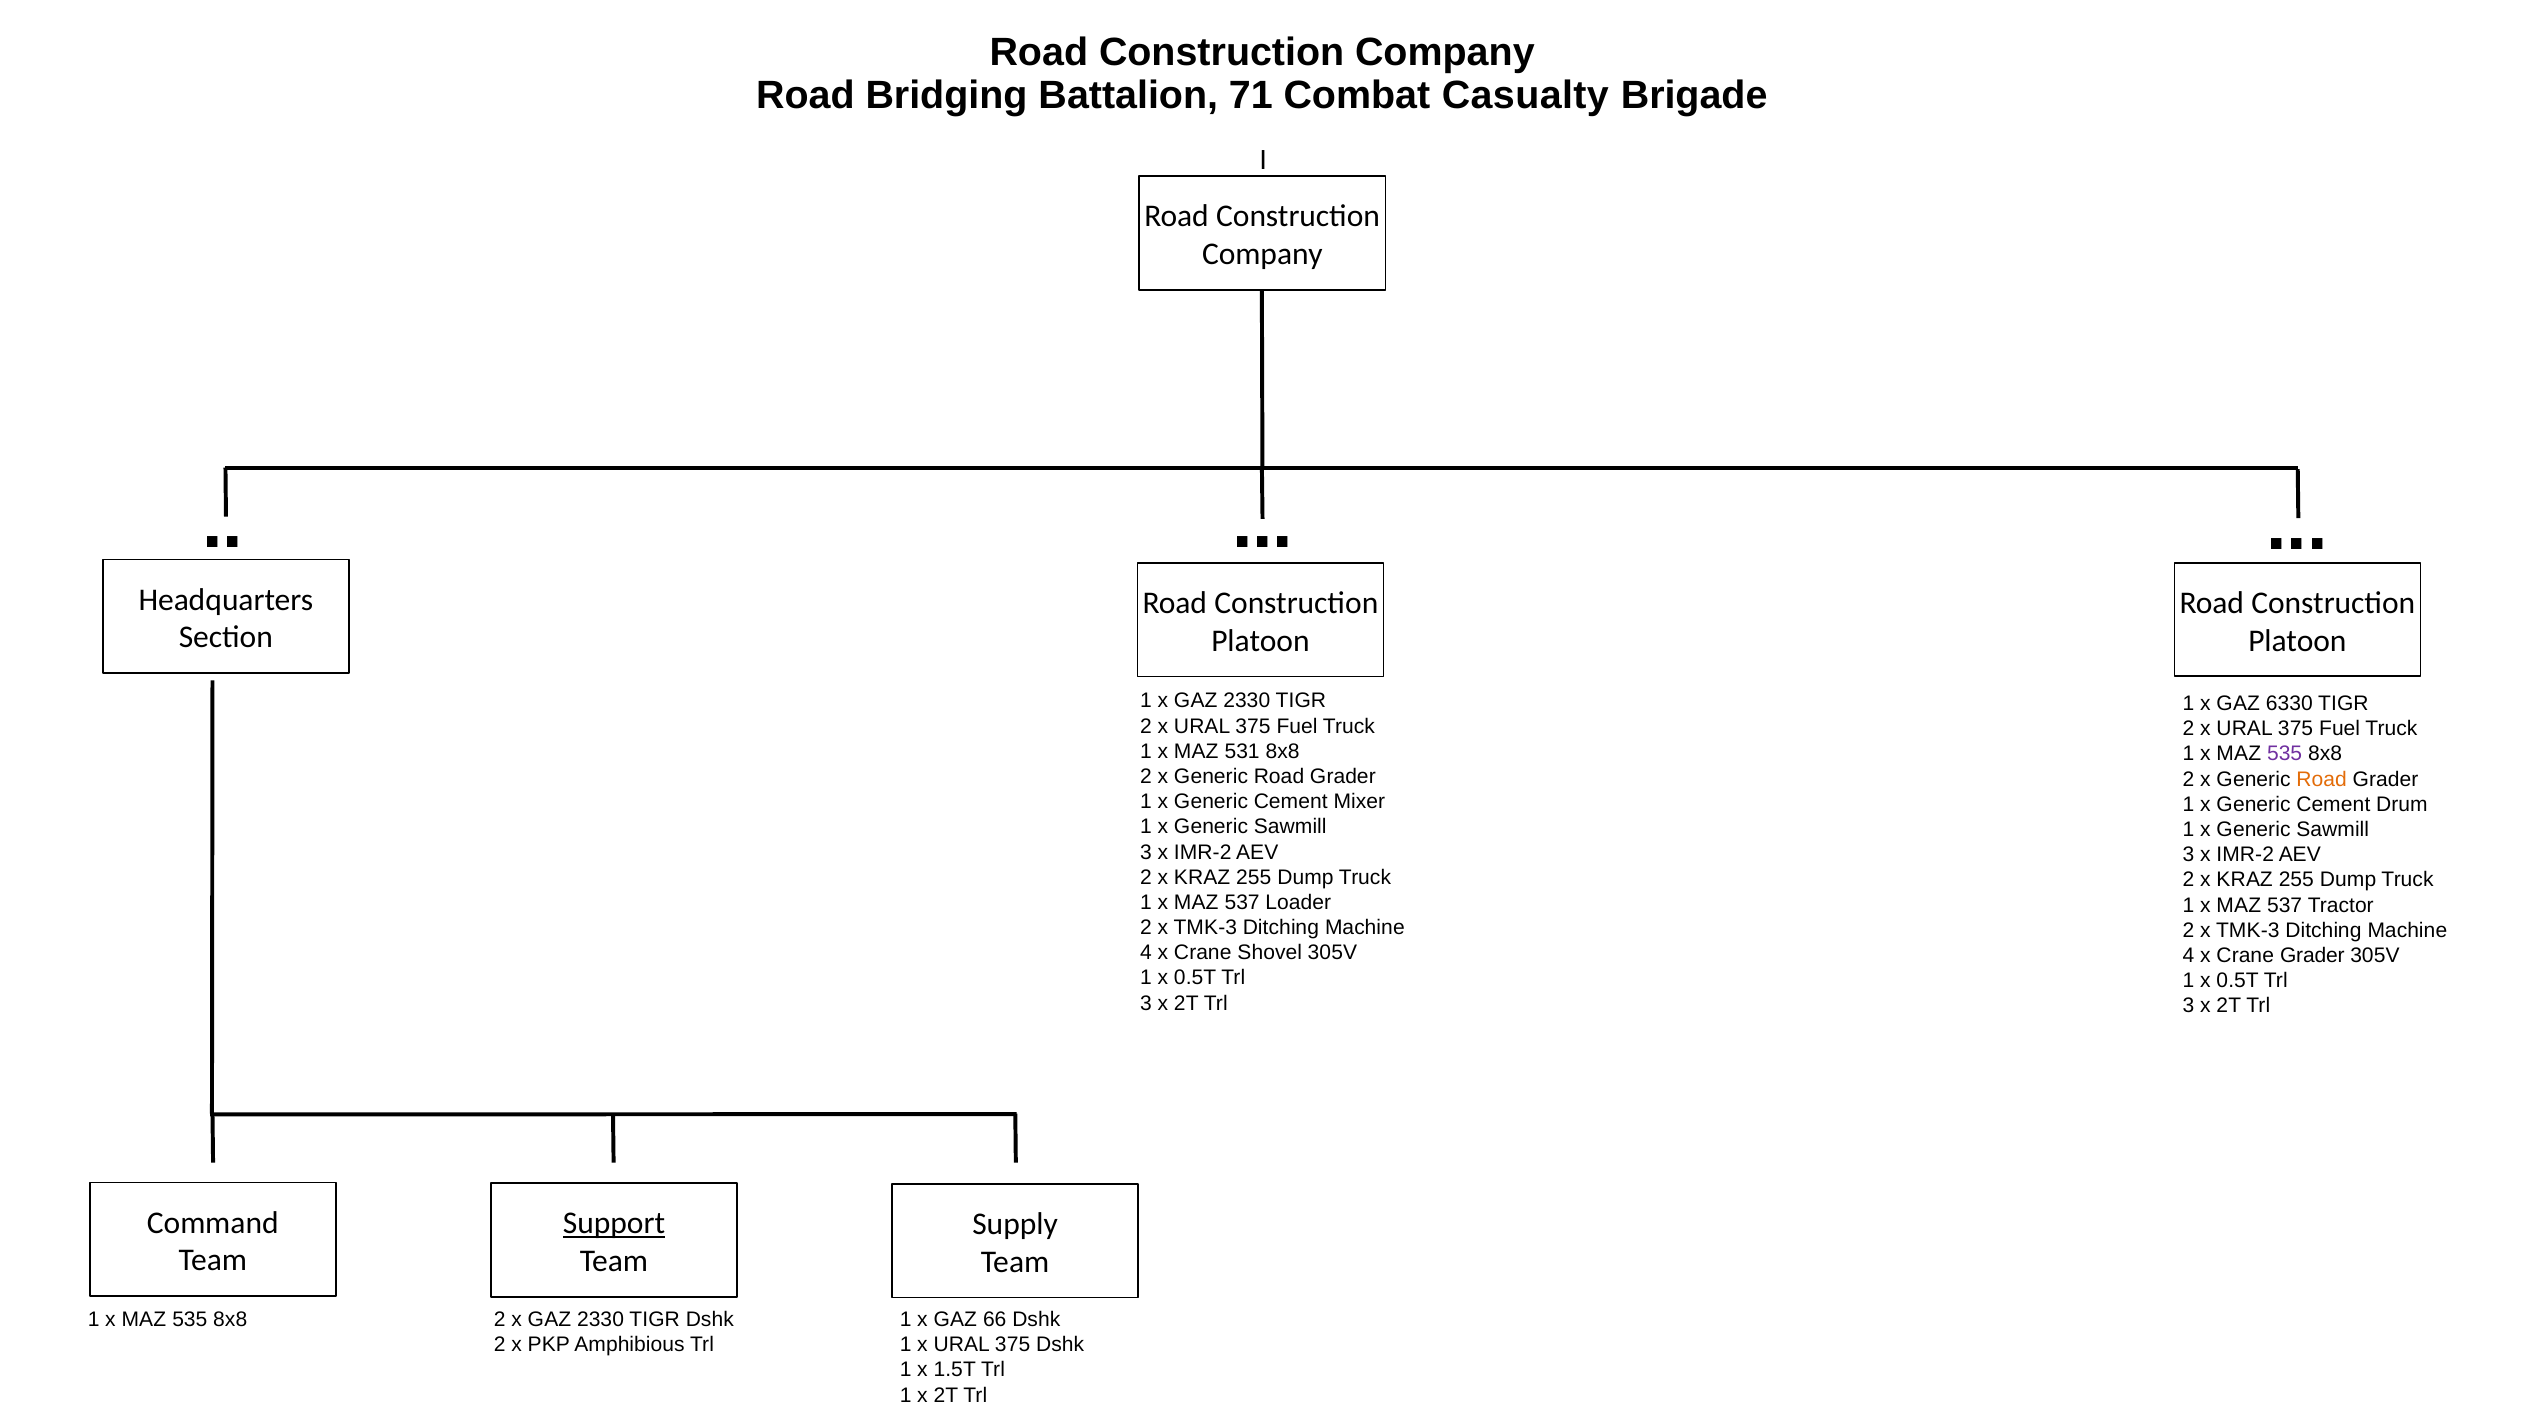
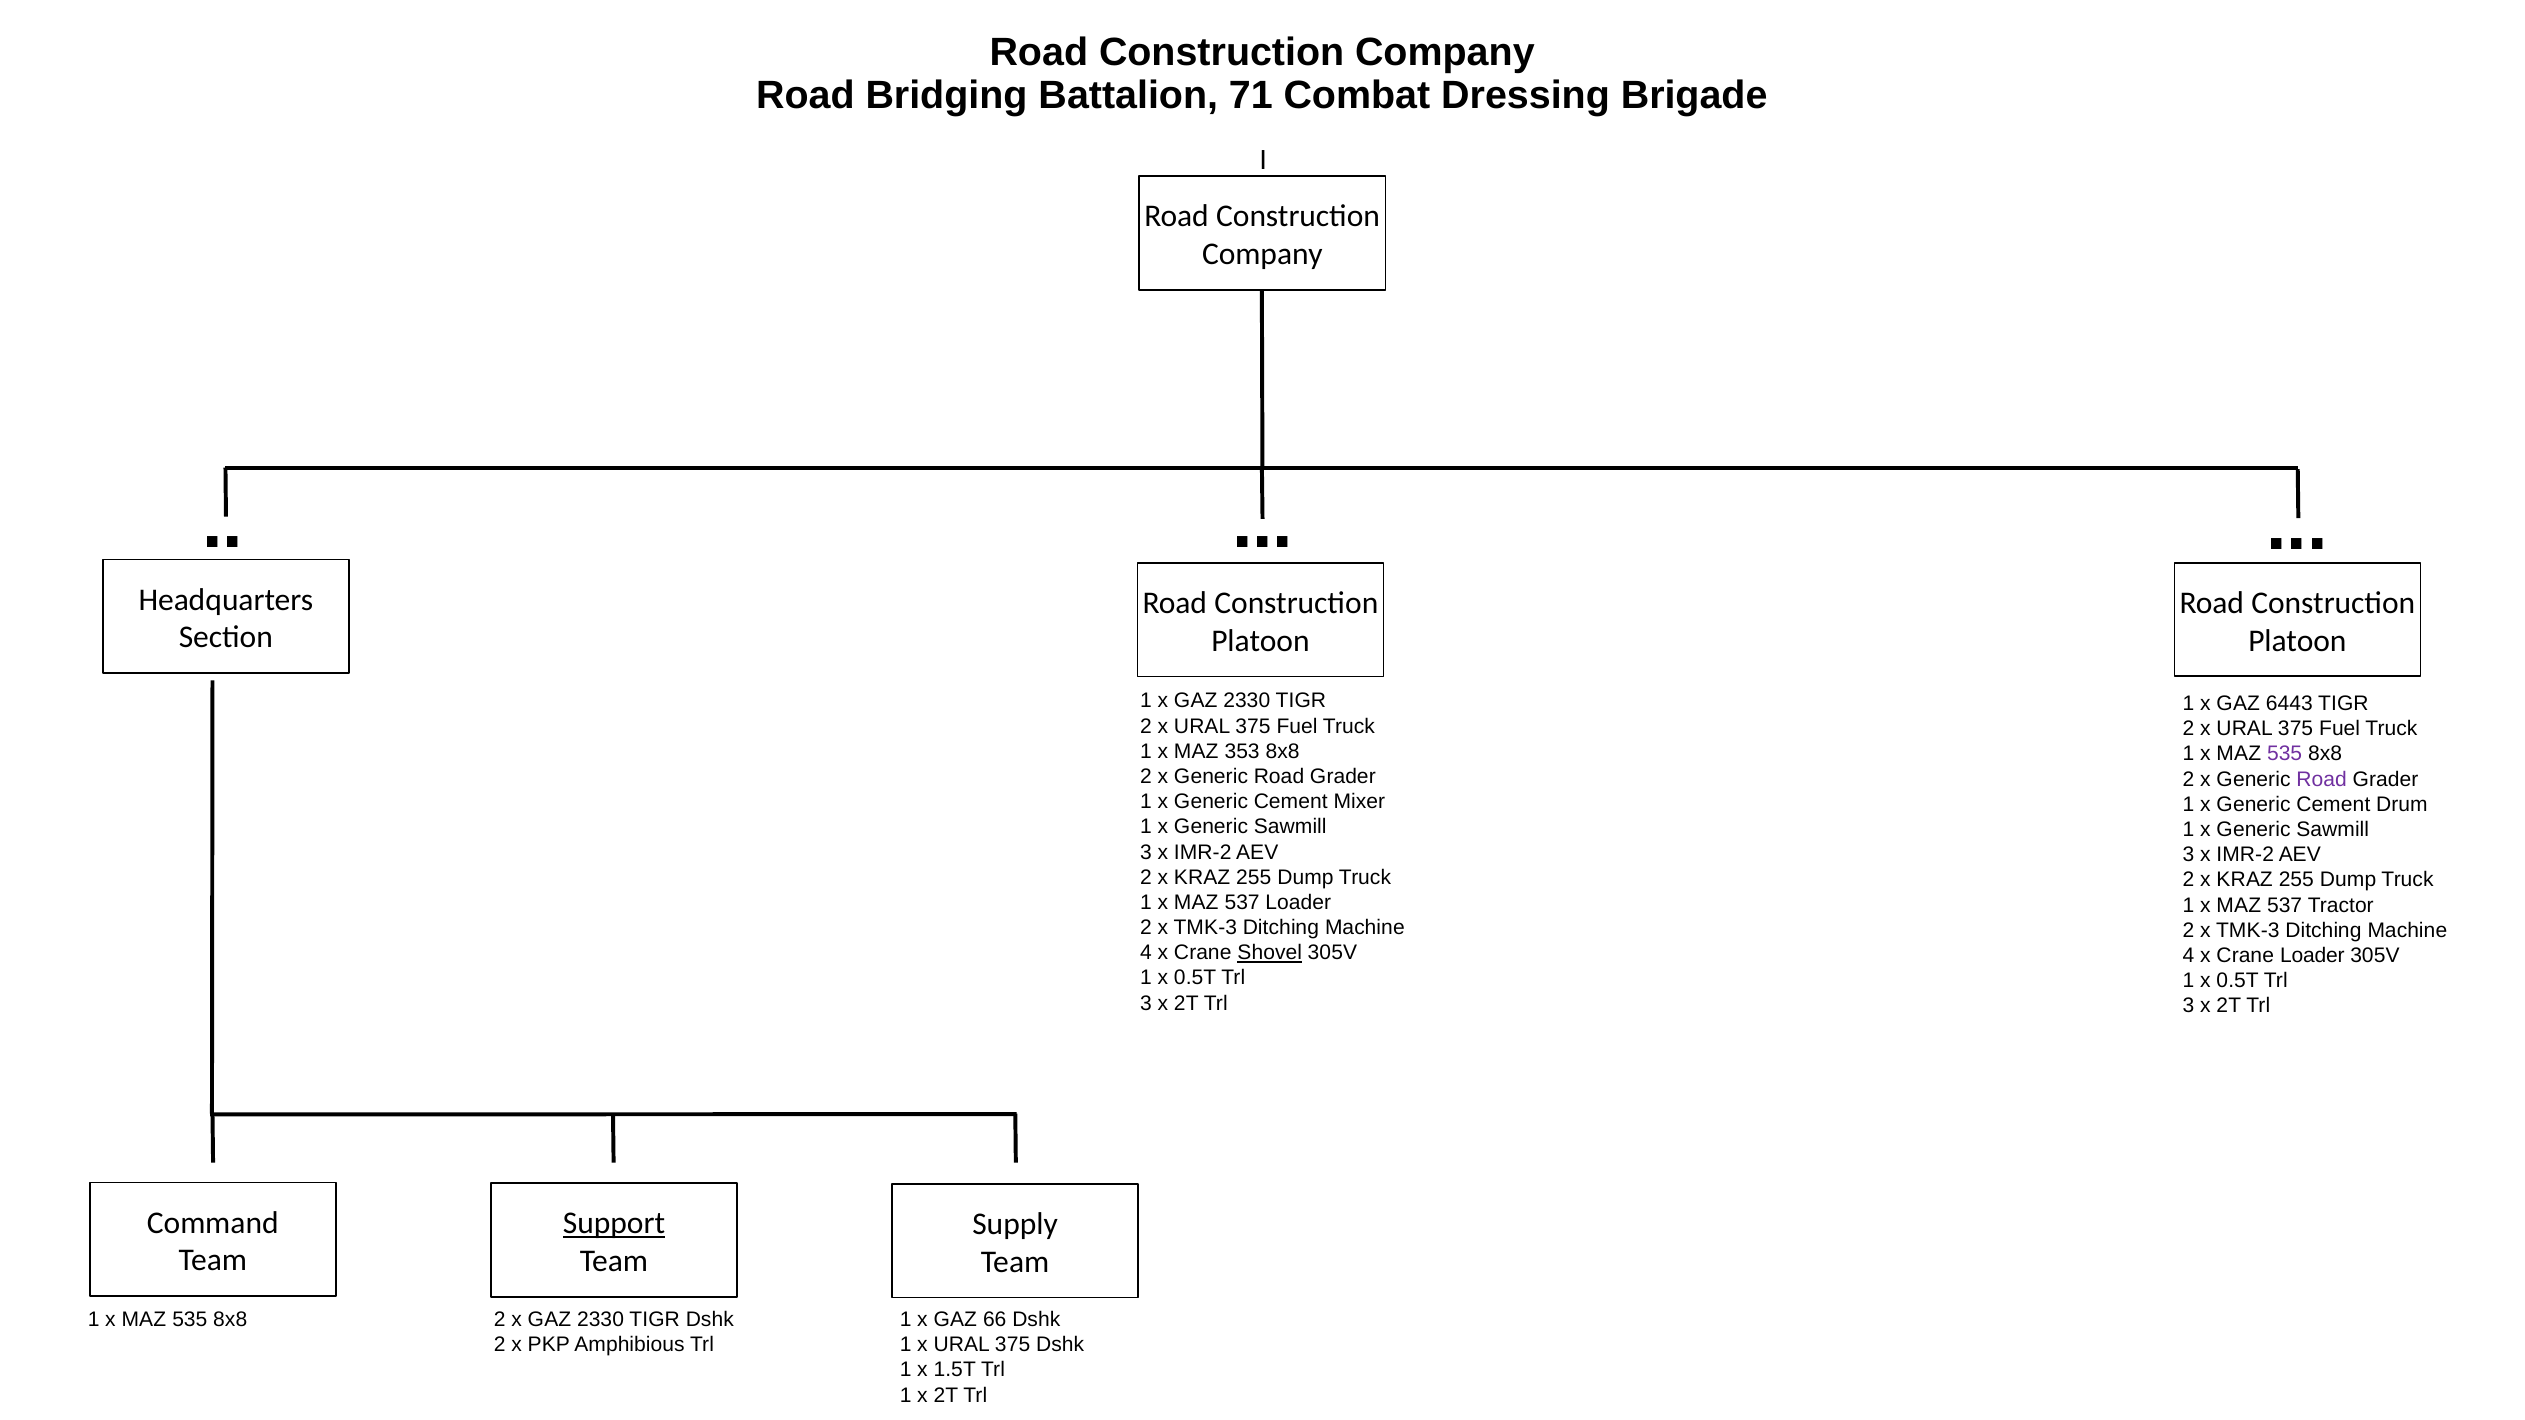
Casualty: Casualty -> Dressing
6330: 6330 -> 6443
531: 531 -> 353
Road at (2322, 779) colour: orange -> purple
Shovel underline: none -> present
Crane Grader: Grader -> Loader
